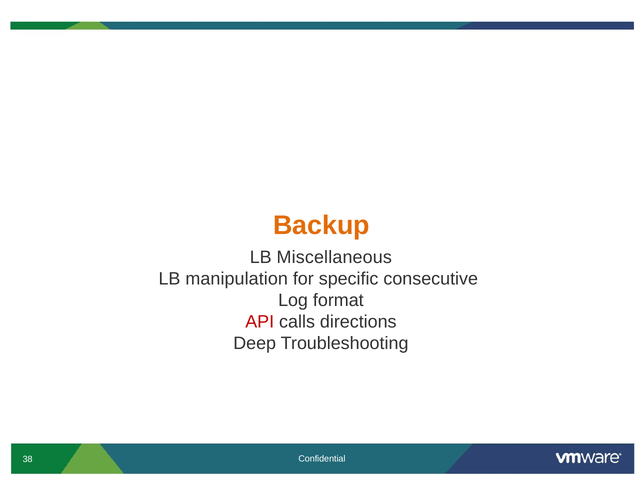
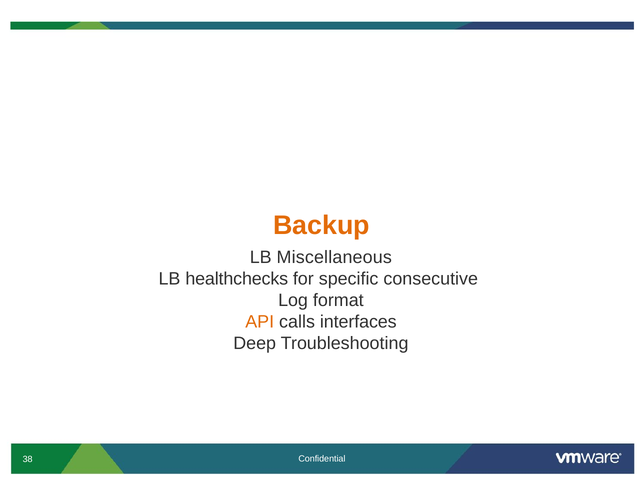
manipulation: manipulation -> healthchecks
API colour: red -> orange
directions: directions -> interfaces
